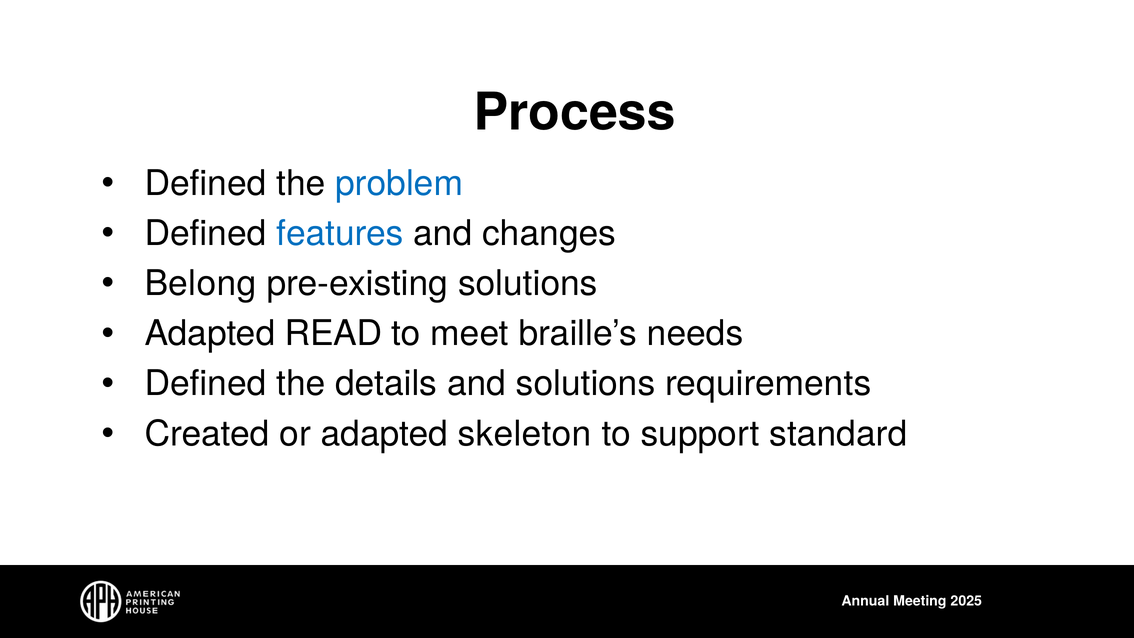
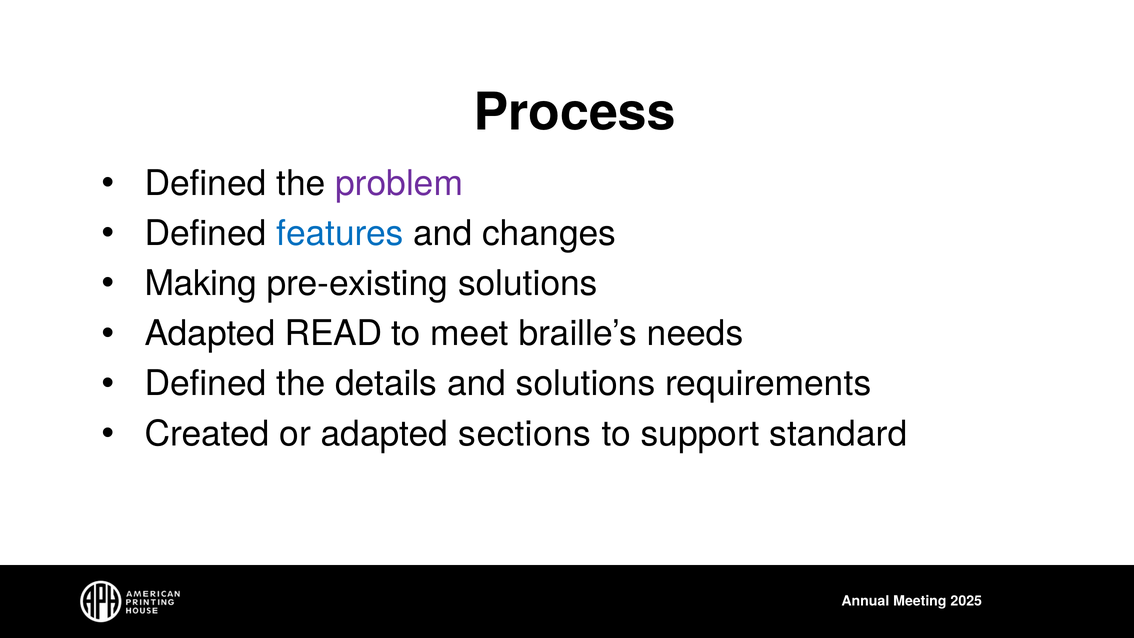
problem colour: blue -> purple
Belong: Belong -> Making
skeleton: skeleton -> sections
